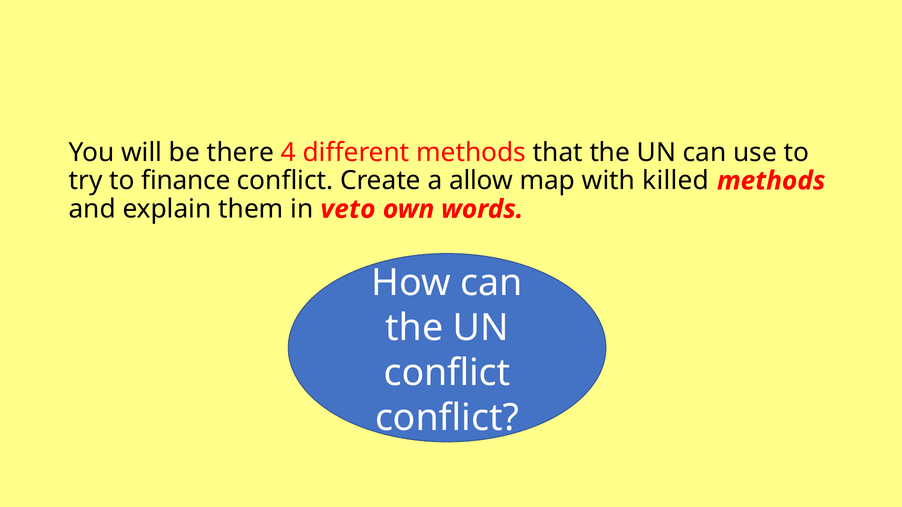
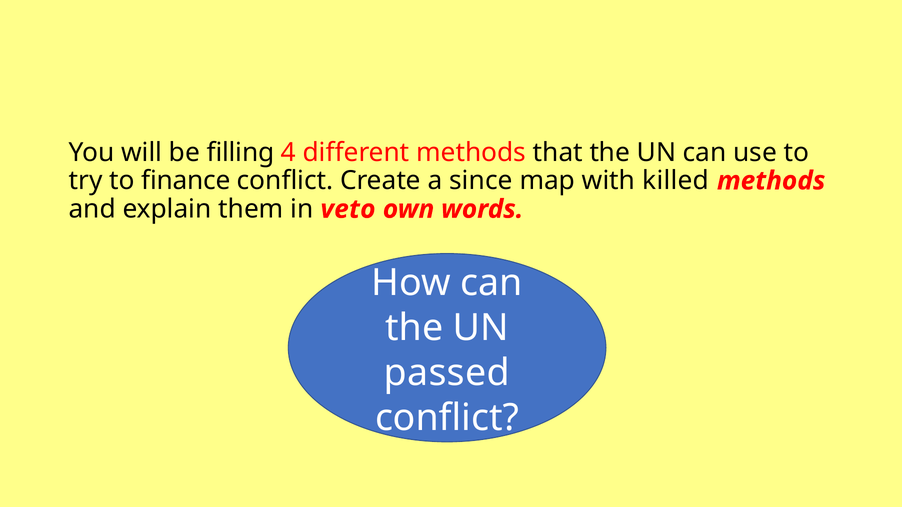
there: there -> filling
allow: allow -> since
conflict at (447, 373): conflict -> passed
